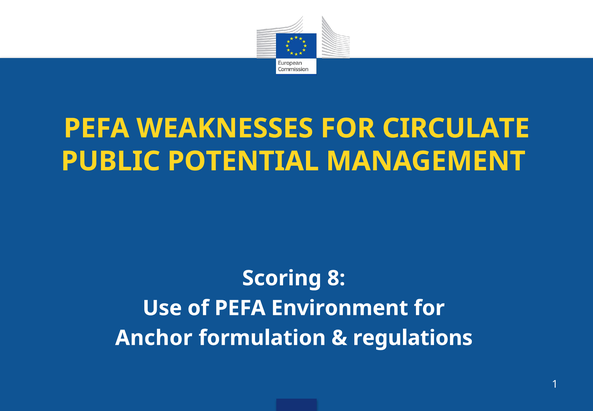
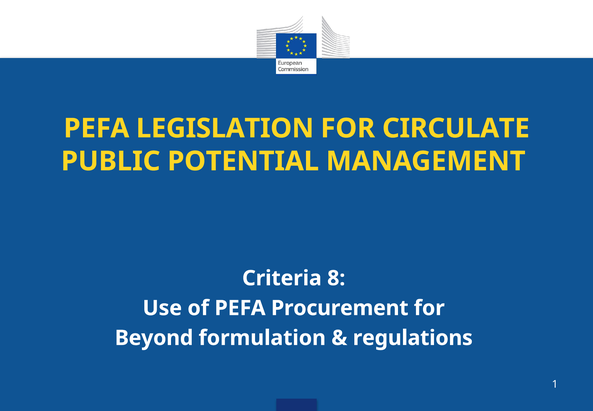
WEAKNESSES: WEAKNESSES -> LEGISLATION
Scoring: Scoring -> Criteria
Environment: Environment -> Procurement
Anchor: Anchor -> Beyond
